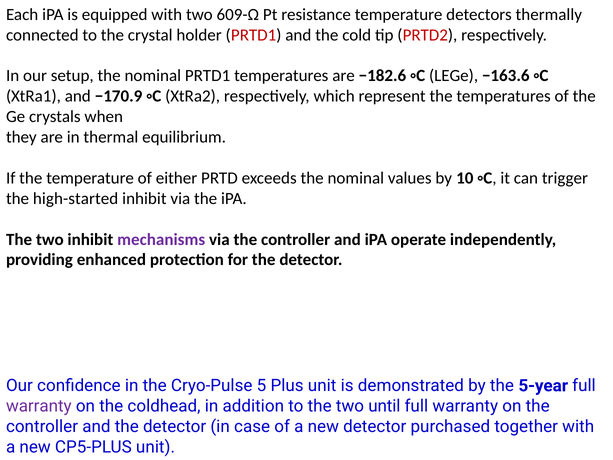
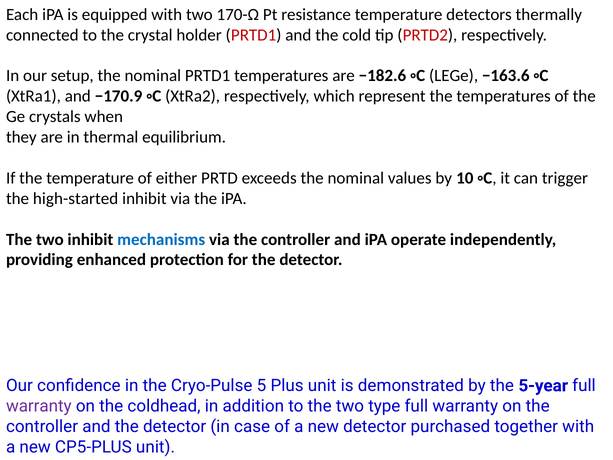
609-Ω: 609-Ω -> 170-Ω
mechanisms colour: purple -> blue
until: until -> type
